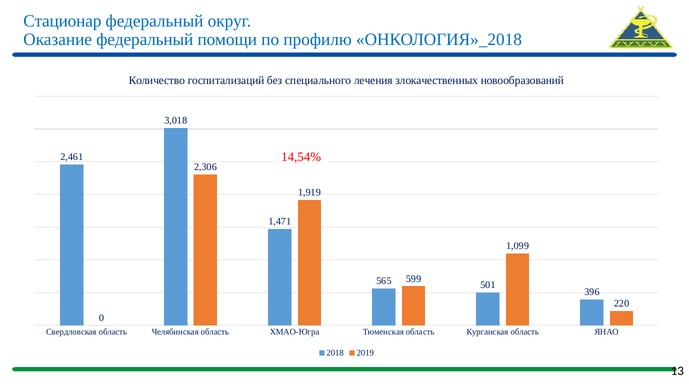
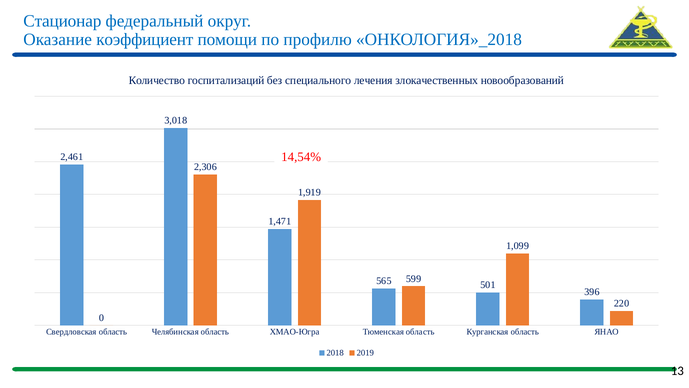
Оказание федеральный: федеральный -> коэффициент
